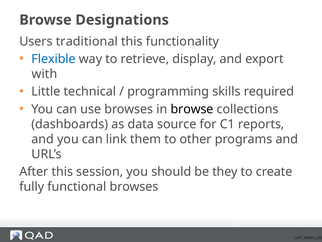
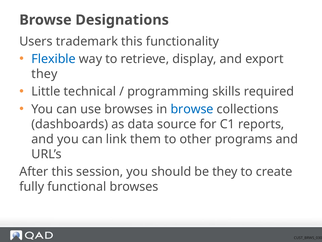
traditional: traditional -> trademark
with at (44, 74): with -> they
browse at (192, 109) colour: black -> blue
